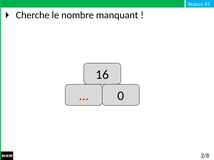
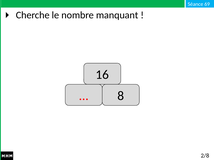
0: 0 -> 8
